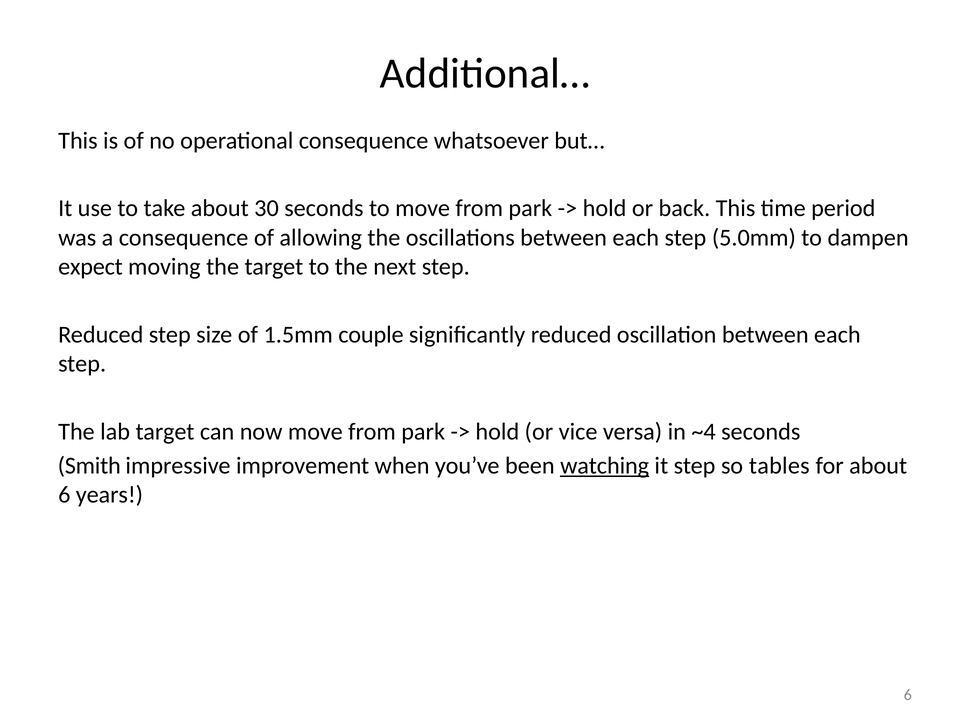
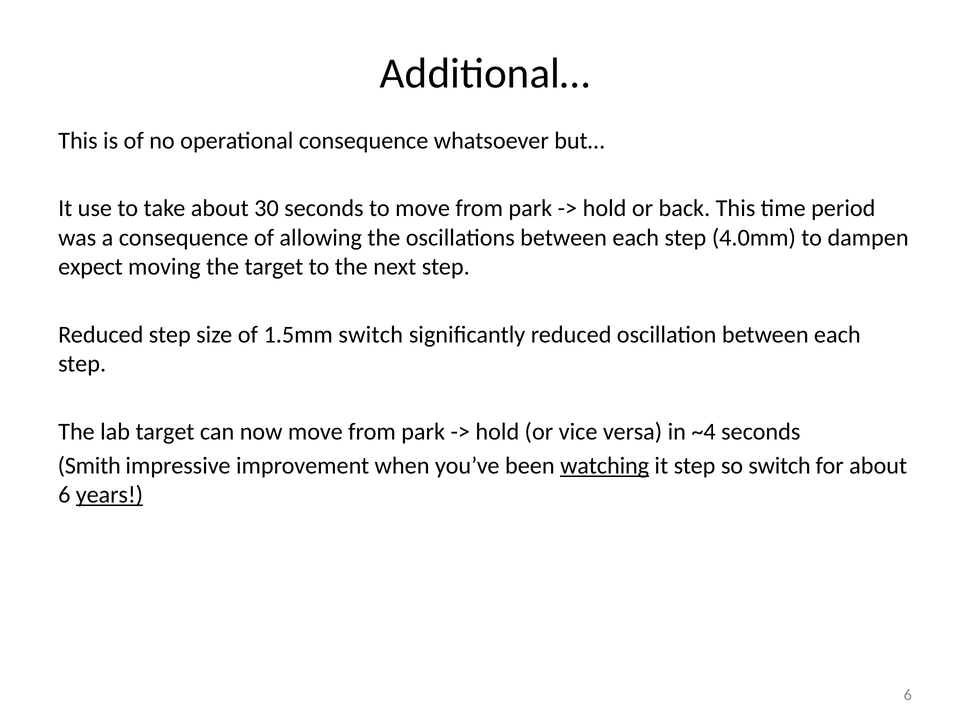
5.0mm: 5.0mm -> 4.0mm
1.5mm couple: couple -> switch
so tables: tables -> switch
years underline: none -> present
